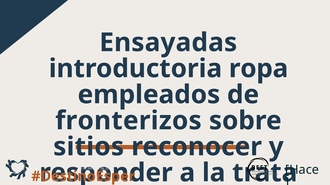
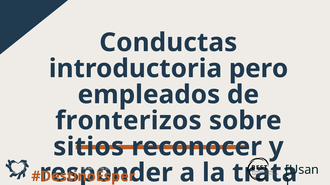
Ensayadas: Ensayadas -> Conductas
ropa: ropa -> pero
Hace: Hace -> Usan
